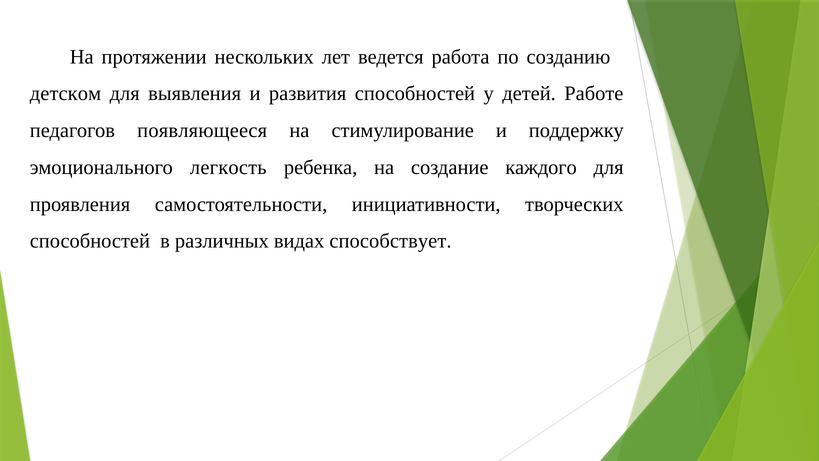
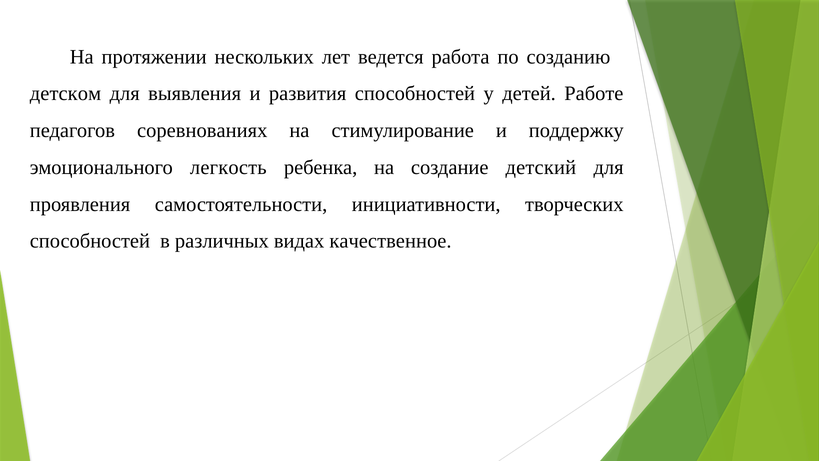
появляющееся: появляющееся -> соревнованиях
каждого: каждого -> детский
способствует: способствует -> качественное
